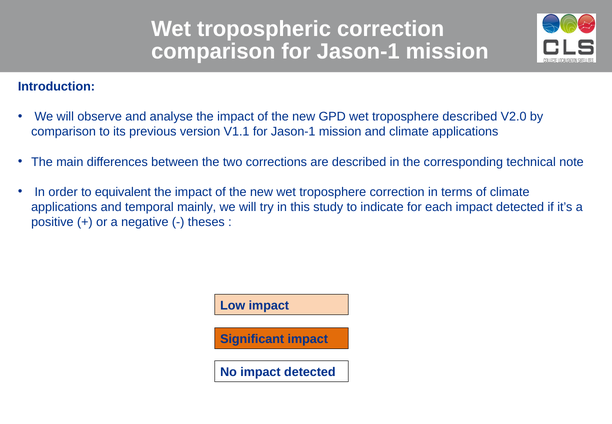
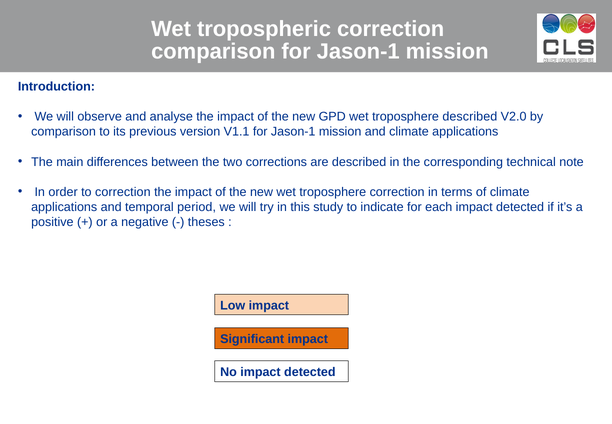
to equivalent: equivalent -> correction
mainly: mainly -> period
